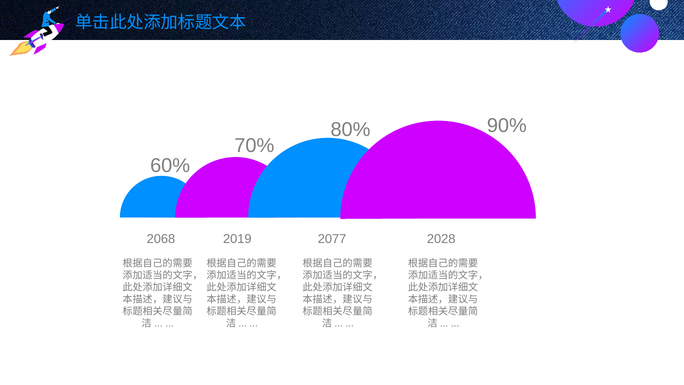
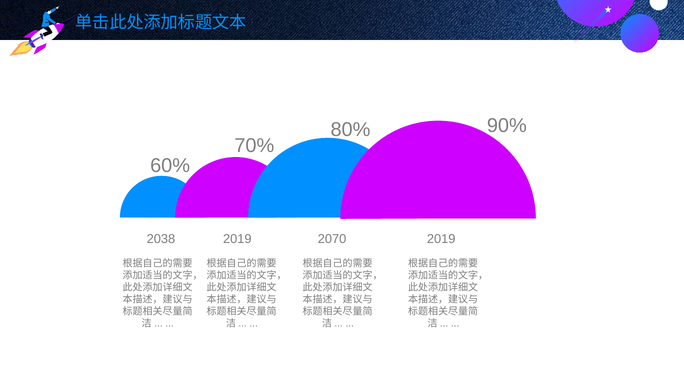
2068: 2068 -> 2038
2077: 2077 -> 2070
2028 at (441, 239): 2028 -> 2019
